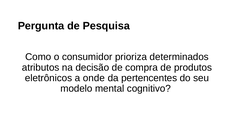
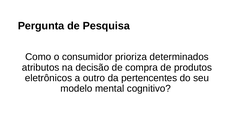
onde: onde -> outro
